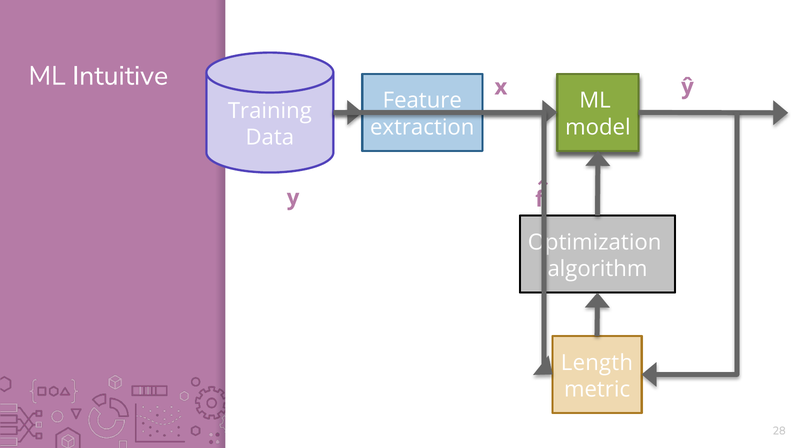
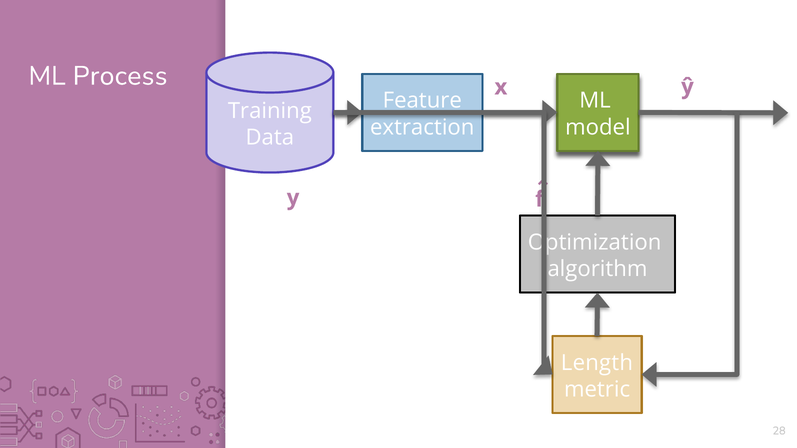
Intuitive: Intuitive -> Process
